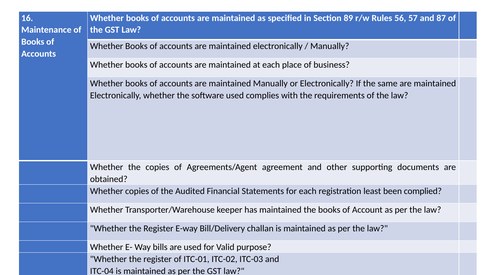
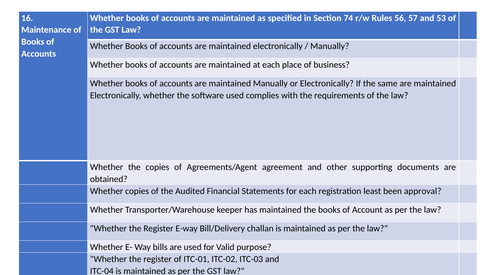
89: 89 -> 74
87: 87 -> 53
complied: complied -> approval
